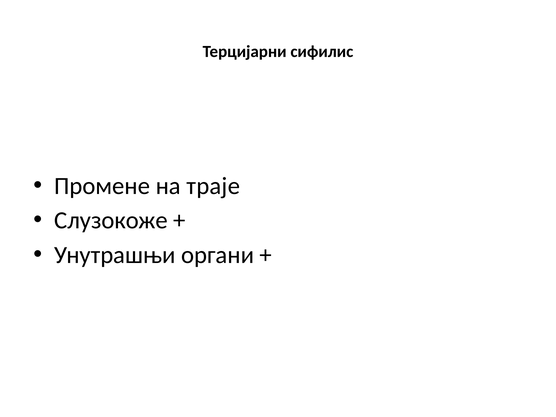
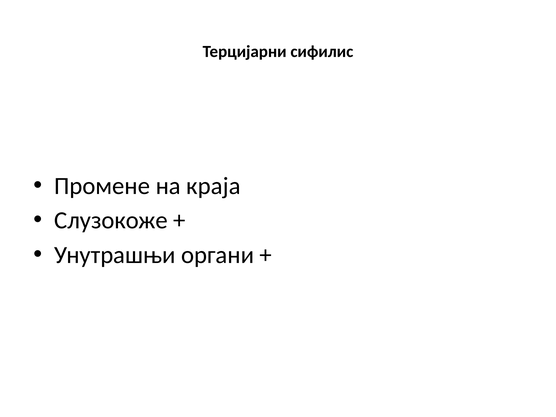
траје: траје -> краја
